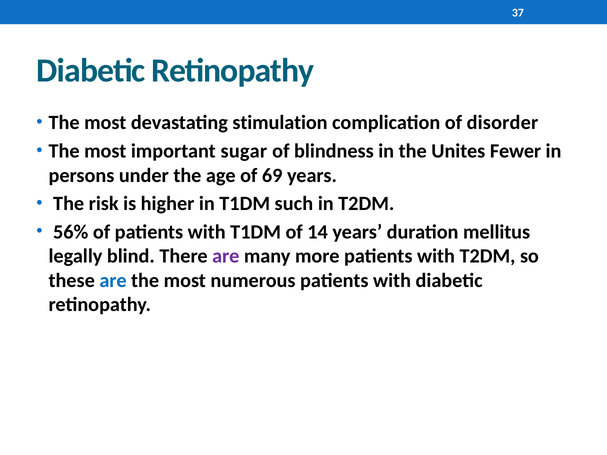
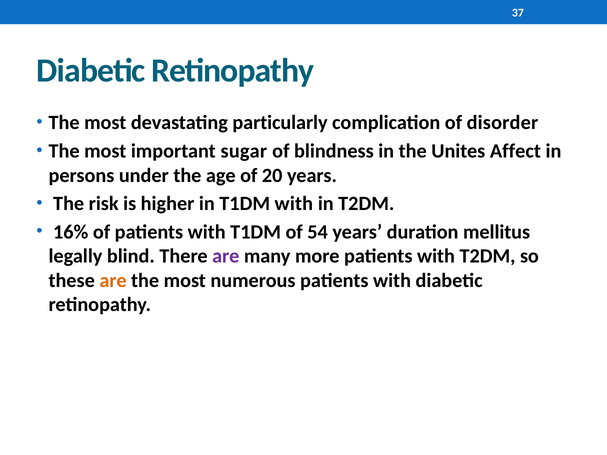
stimulation: stimulation -> particularly
Fewer: Fewer -> Affect
69: 69 -> 20
T1DM such: such -> with
56%: 56% -> 16%
14: 14 -> 54
are at (113, 281) colour: blue -> orange
